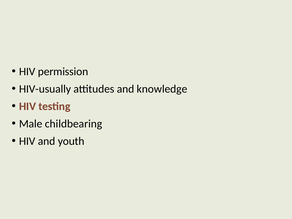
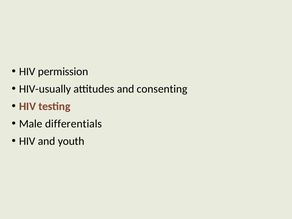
knowledge: knowledge -> consenting
childbearing: childbearing -> differentials
